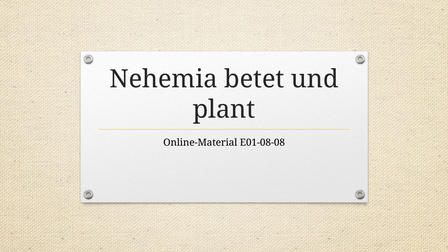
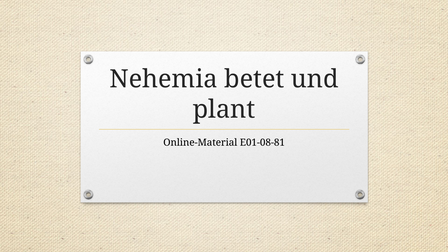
E01-08-08: E01-08-08 -> E01-08-81
